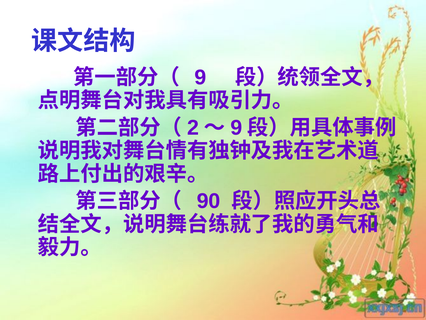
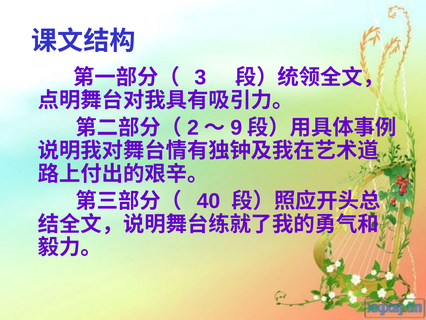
9 at (200, 77): 9 -> 3
90: 90 -> 40
